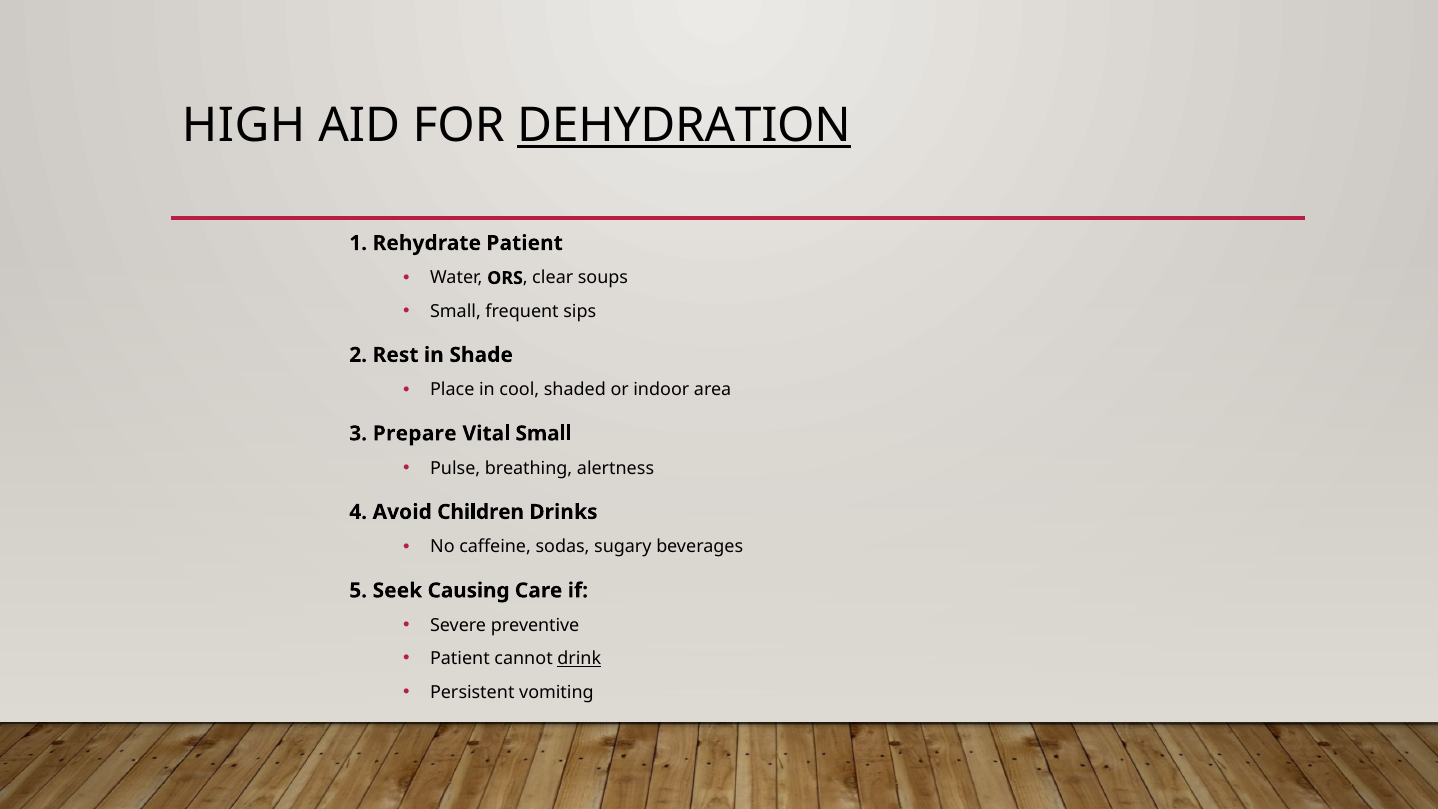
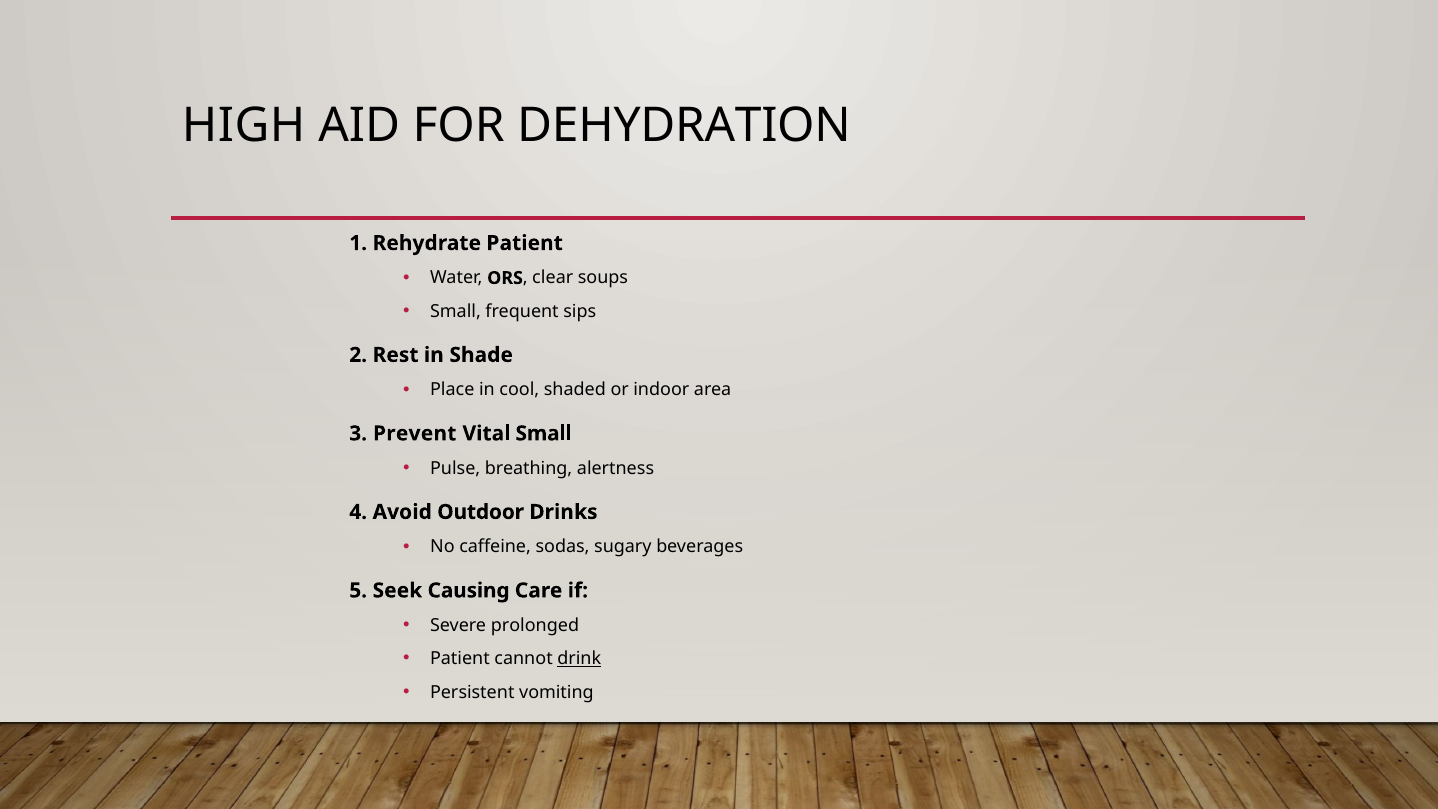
DEHYDRATION underline: present -> none
Prepare: Prepare -> Prevent
Children: Children -> Outdoor
preventive: preventive -> prolonged
